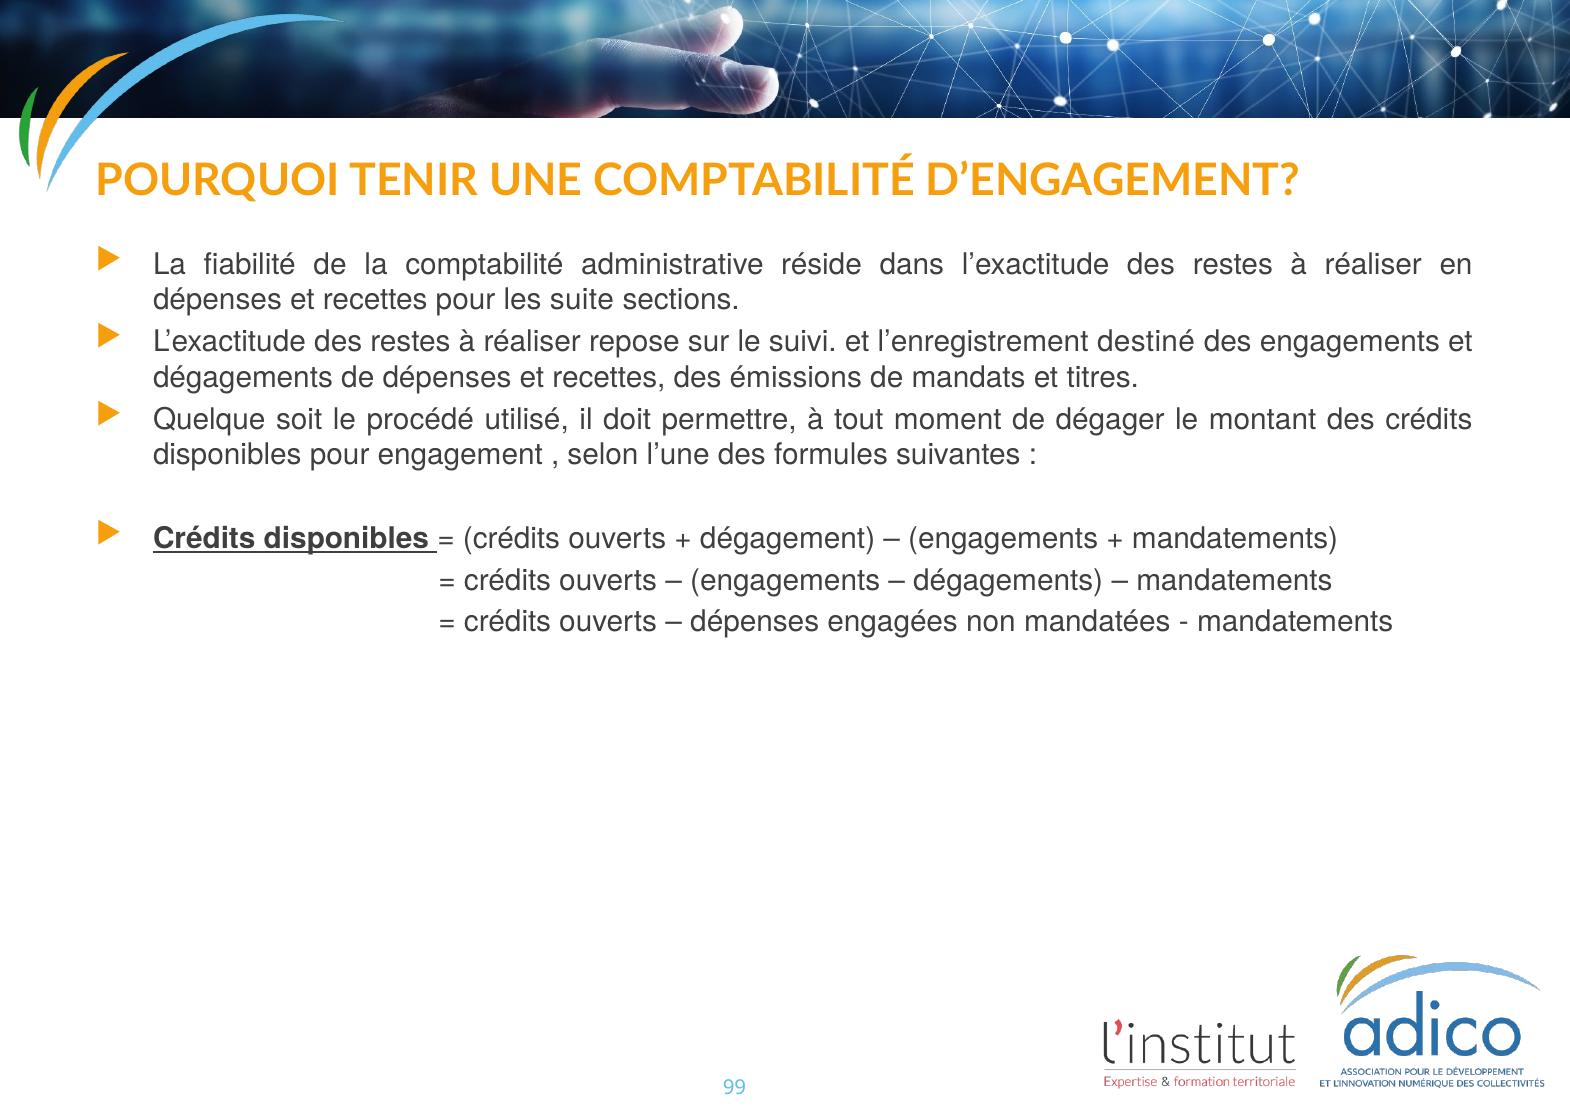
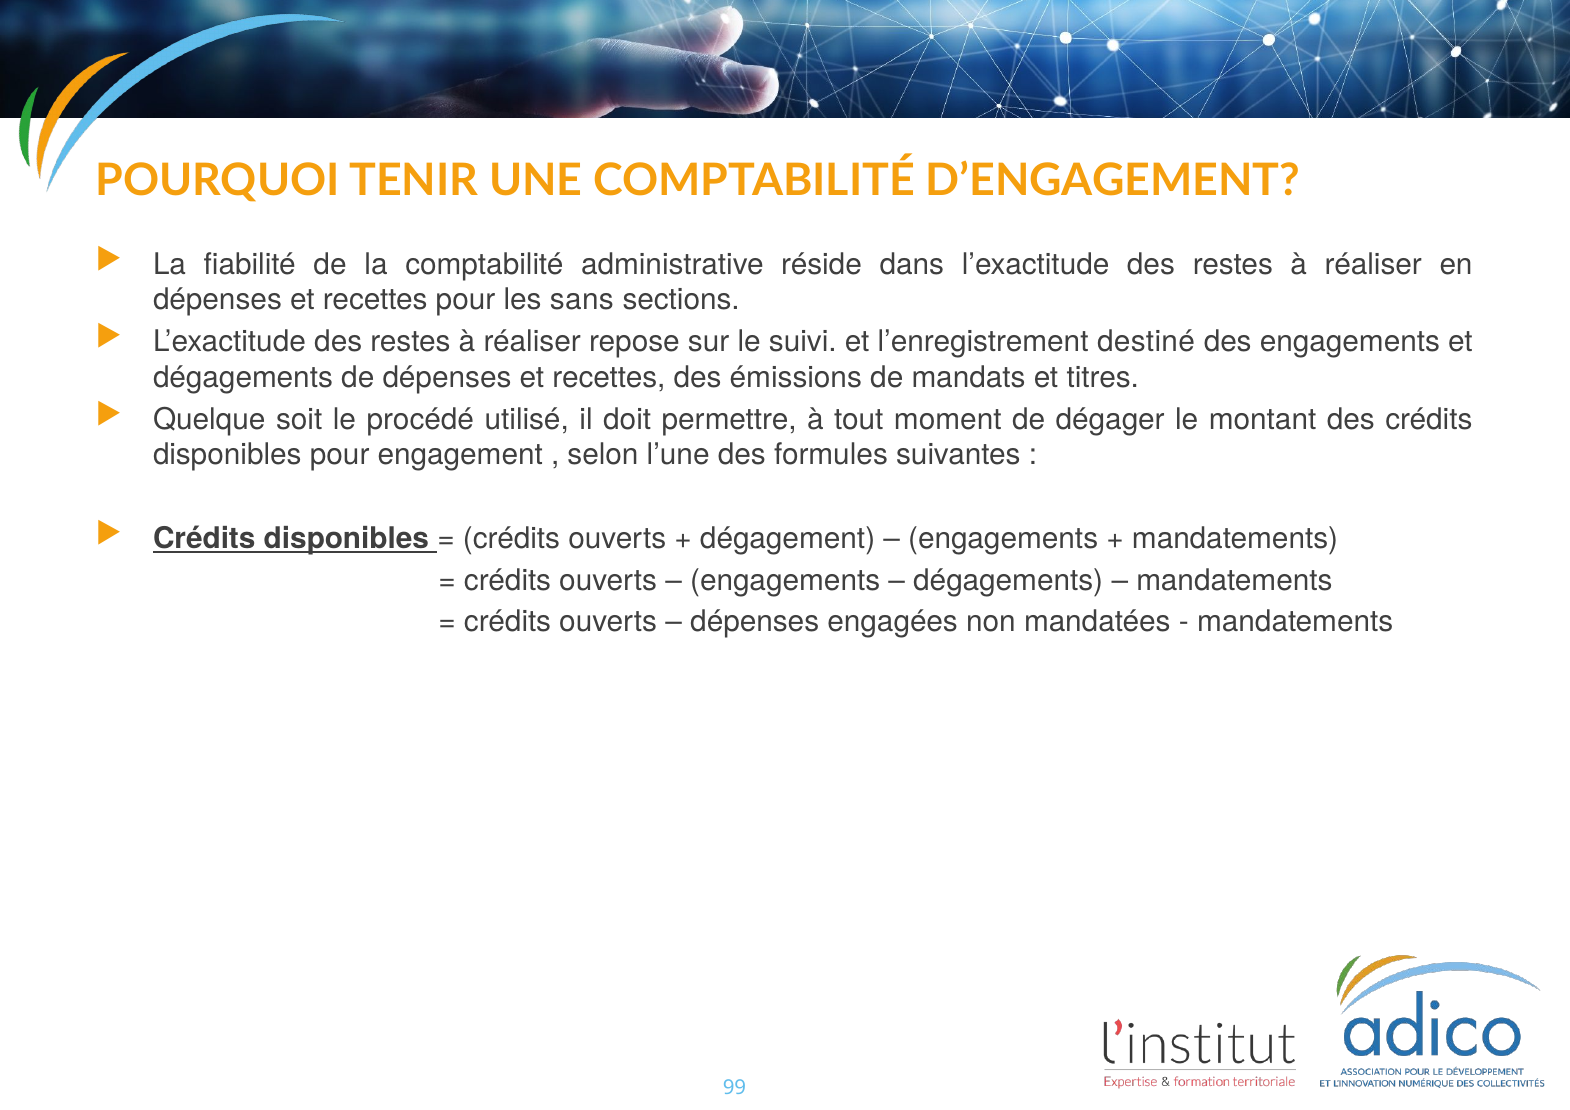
suite: suite -> sans
